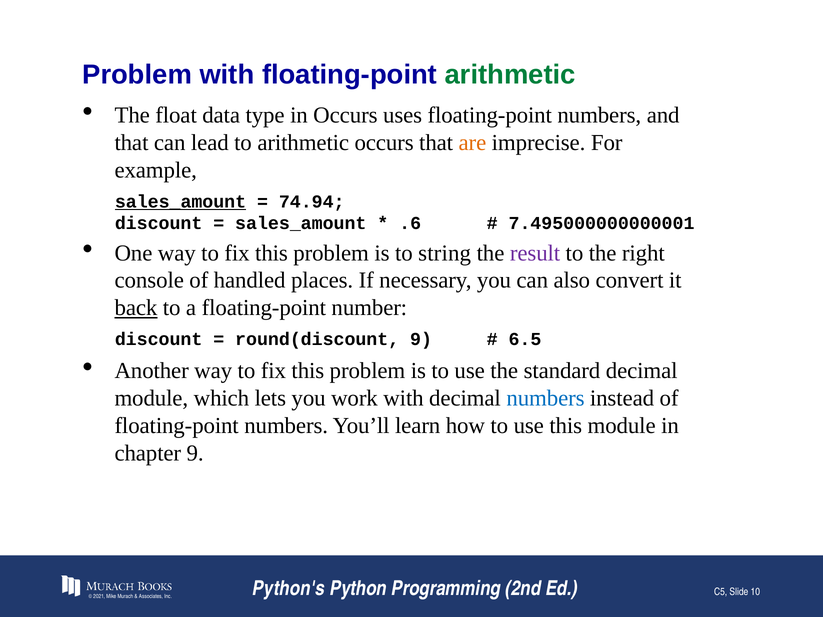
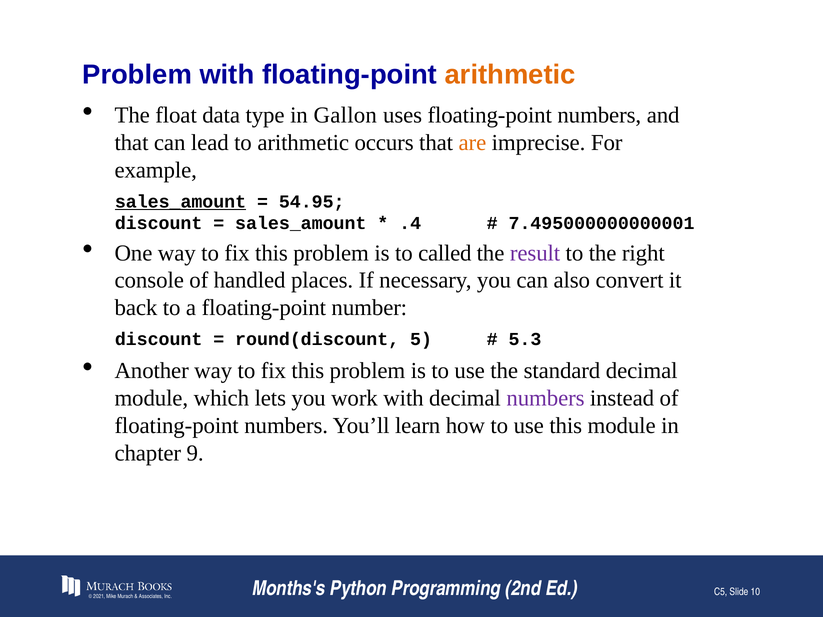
arithmetic at (510, 75) colour: green -> orange
in Occurs: Occurs -> Gallon
74.94: 74.94 -> 54.95
.6: .6 -> .4
string: string -> called
back underline: present -> none
round(discount 9: 9 -> 5
6.5: 6.5 -> 5.3
numbers at (546, 399) colour: blue -> purple
Python's: Python's -> Months's
